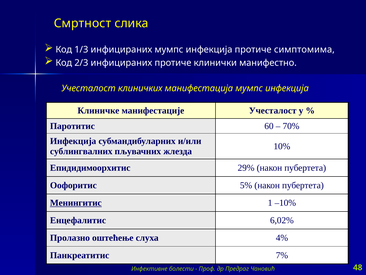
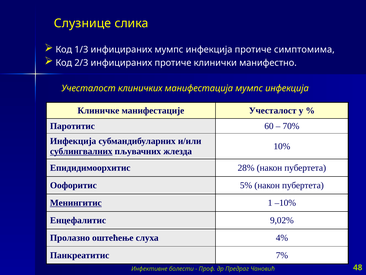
Смртност: Смртност -> Слузнице
сублингвалних underline: none -> present
29%: 29% -> 28%
6,02%: 6,02% -> 9,02%
